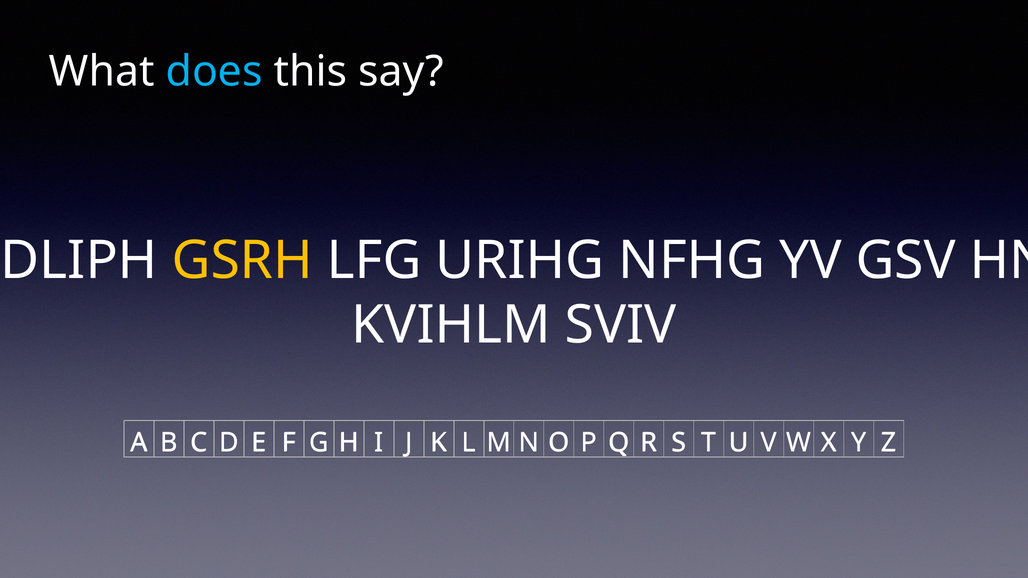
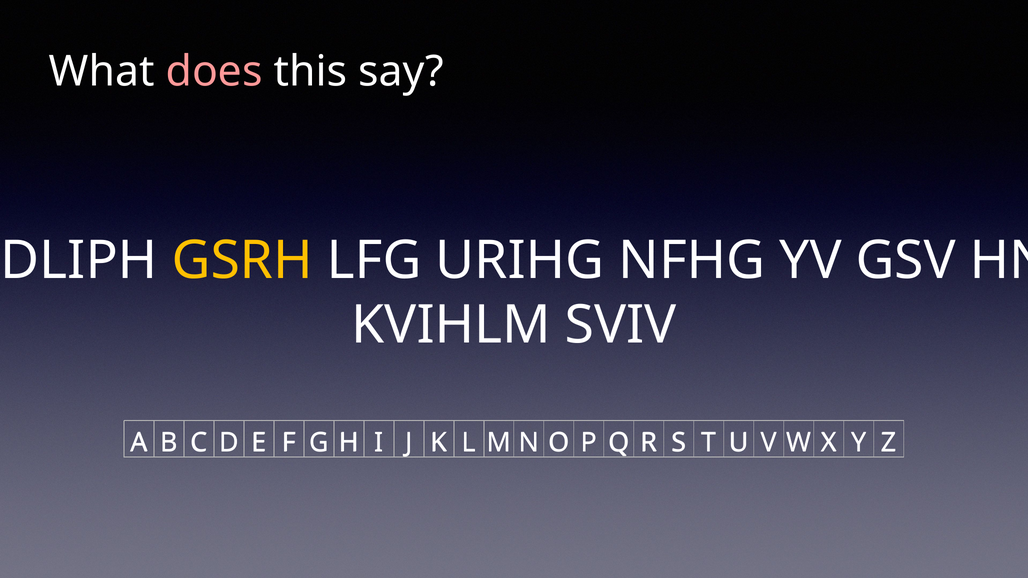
does colour: light blue -> pink
